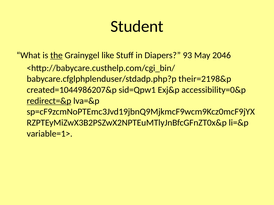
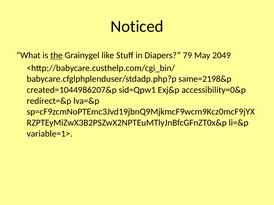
Student: Student -> Noticed
93: 93 -> 79
2046: 2046 -> 2049
their=2198&p: their=2198&p -> same=2198&p
redirect=&p underline: present -> none
